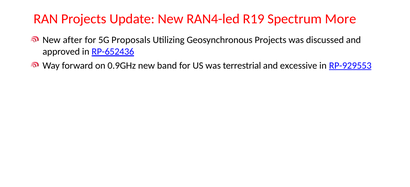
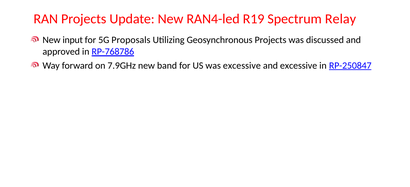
More: More -> Relay
after: after -> input
RP-652436: RP-652436 -> RP-768786
0.9GHz: 0.9GHz -> 7.9GHz
was terrestrial: terrestrial -> excessive
RP-929553: RP-929553 -> RP-250847
